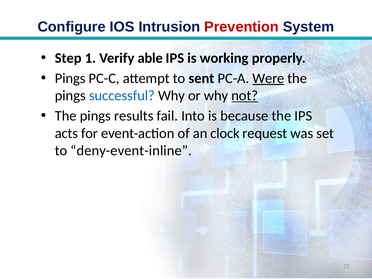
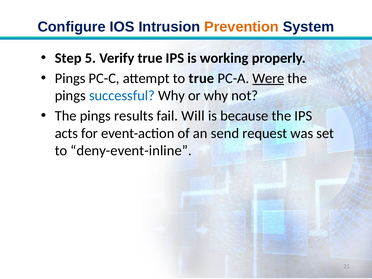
Prevention colour: red -> orange
1: 1 -> 5
Verify able: able -> true
to sent: sent -> true
not underline: present -> none
Into: Into -> Will
clock: clock -> send
